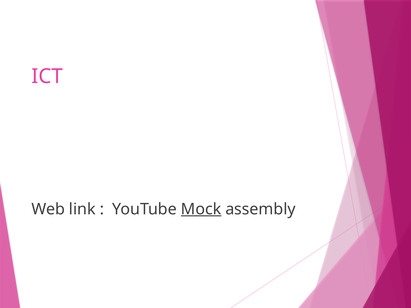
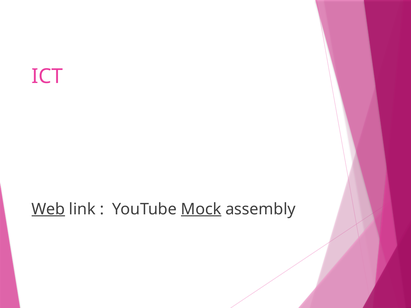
Web underline: none -> present
